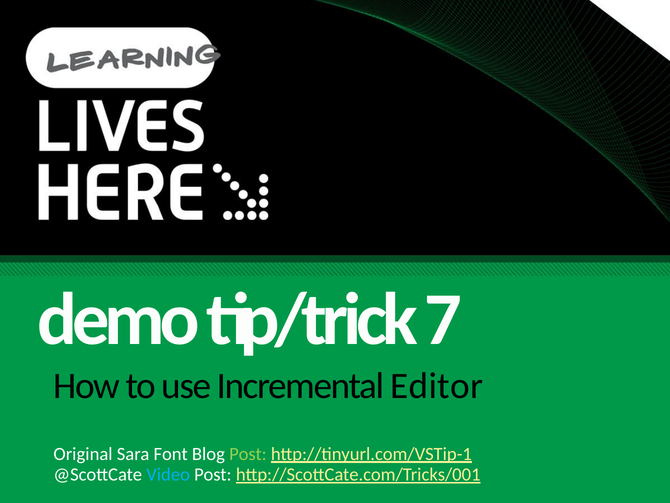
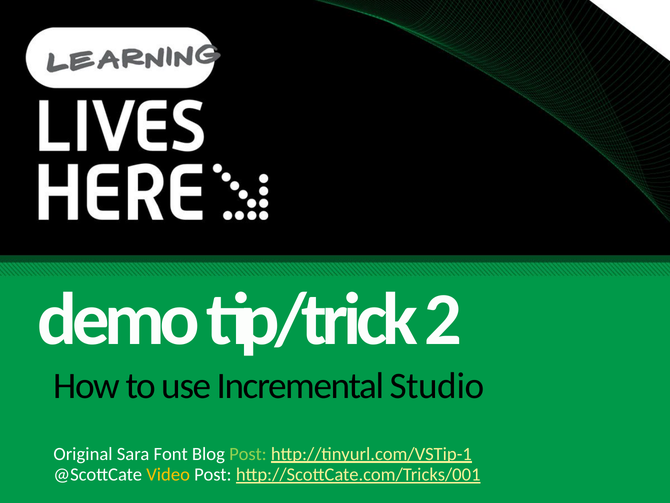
7: 7 -> 2
Editor: Editor -> Studio
Video colour: light blue -> yellow
